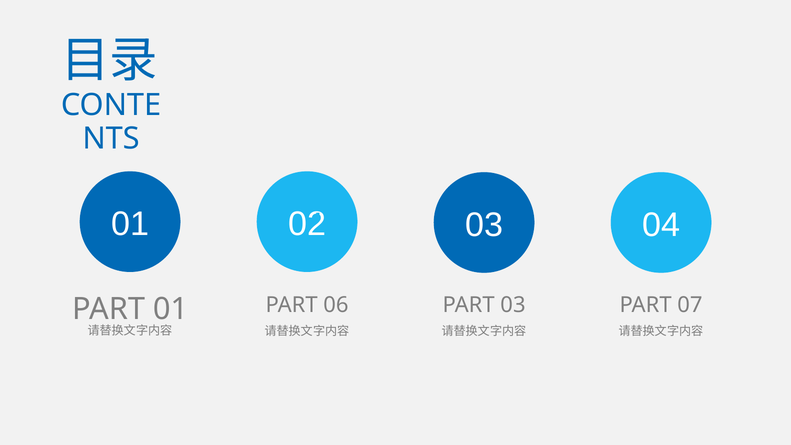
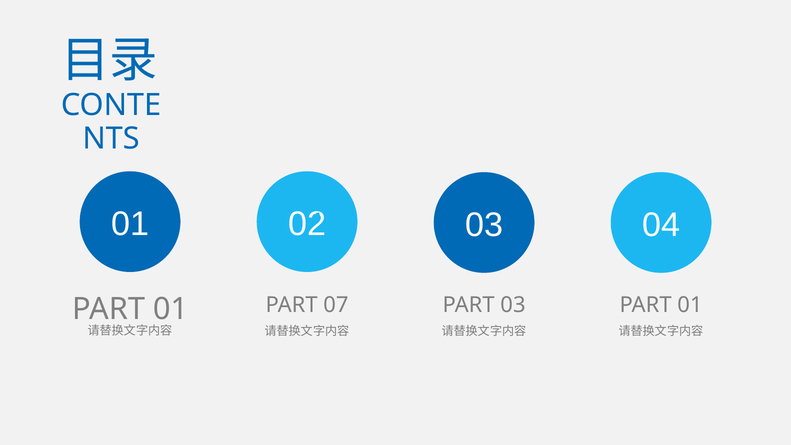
06: 06 -> 07
07 at (690, 305): 07 -> 01
